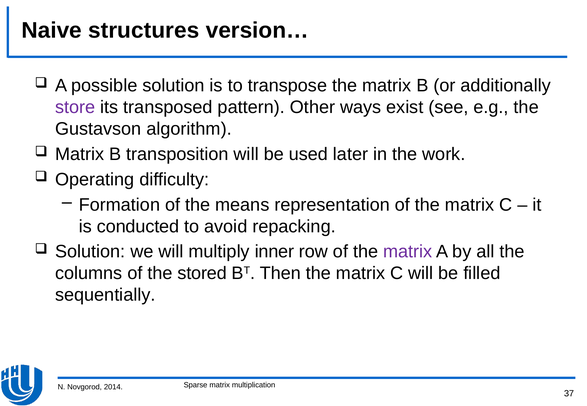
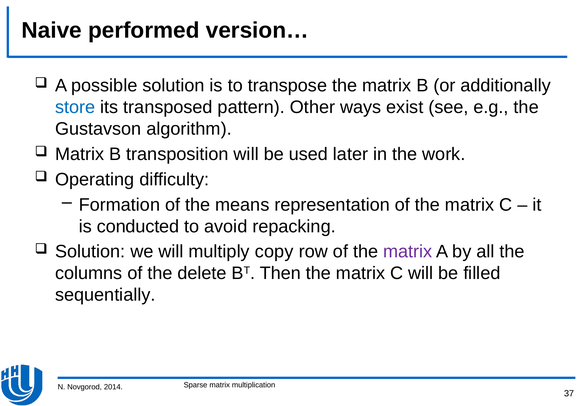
structures: structures -> performed
store colour: purple -> blue
inner: inner -> copy
stored: stored -> delete
